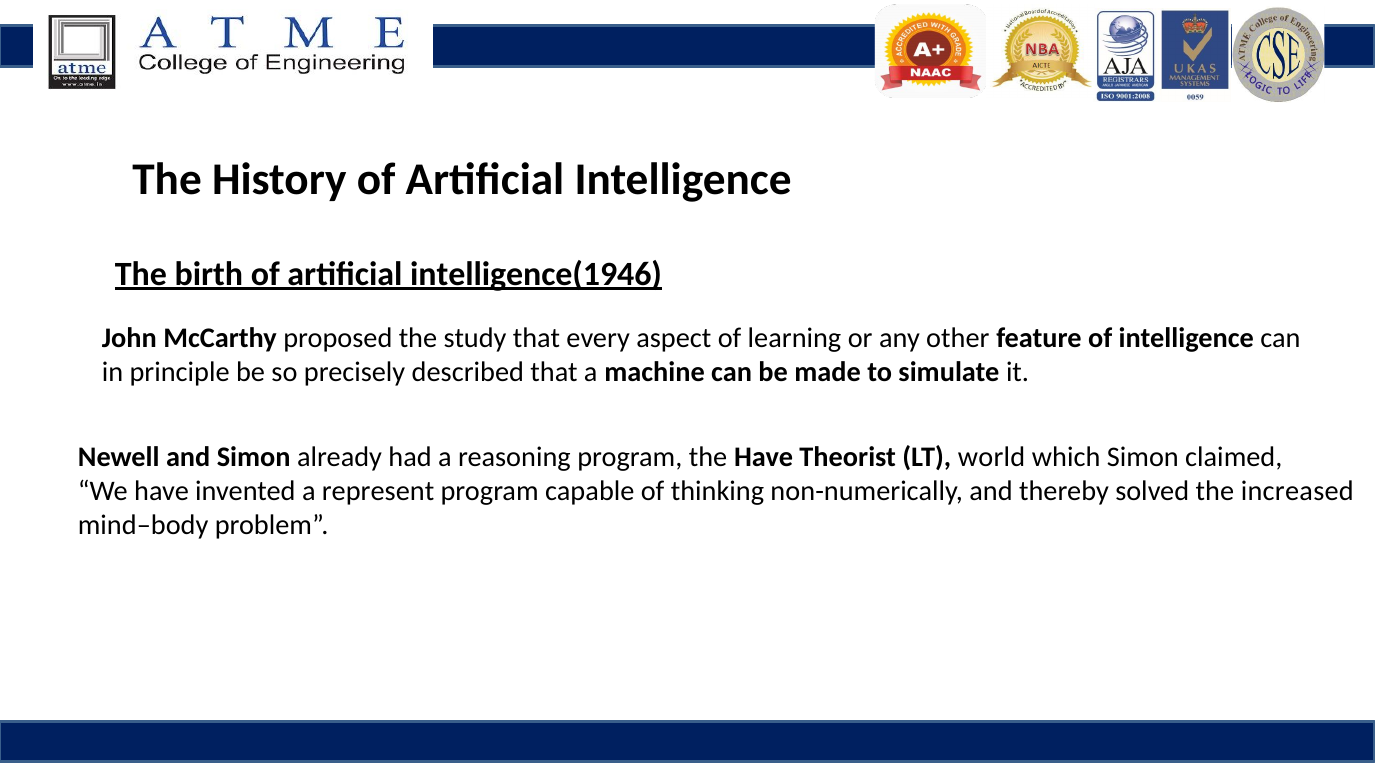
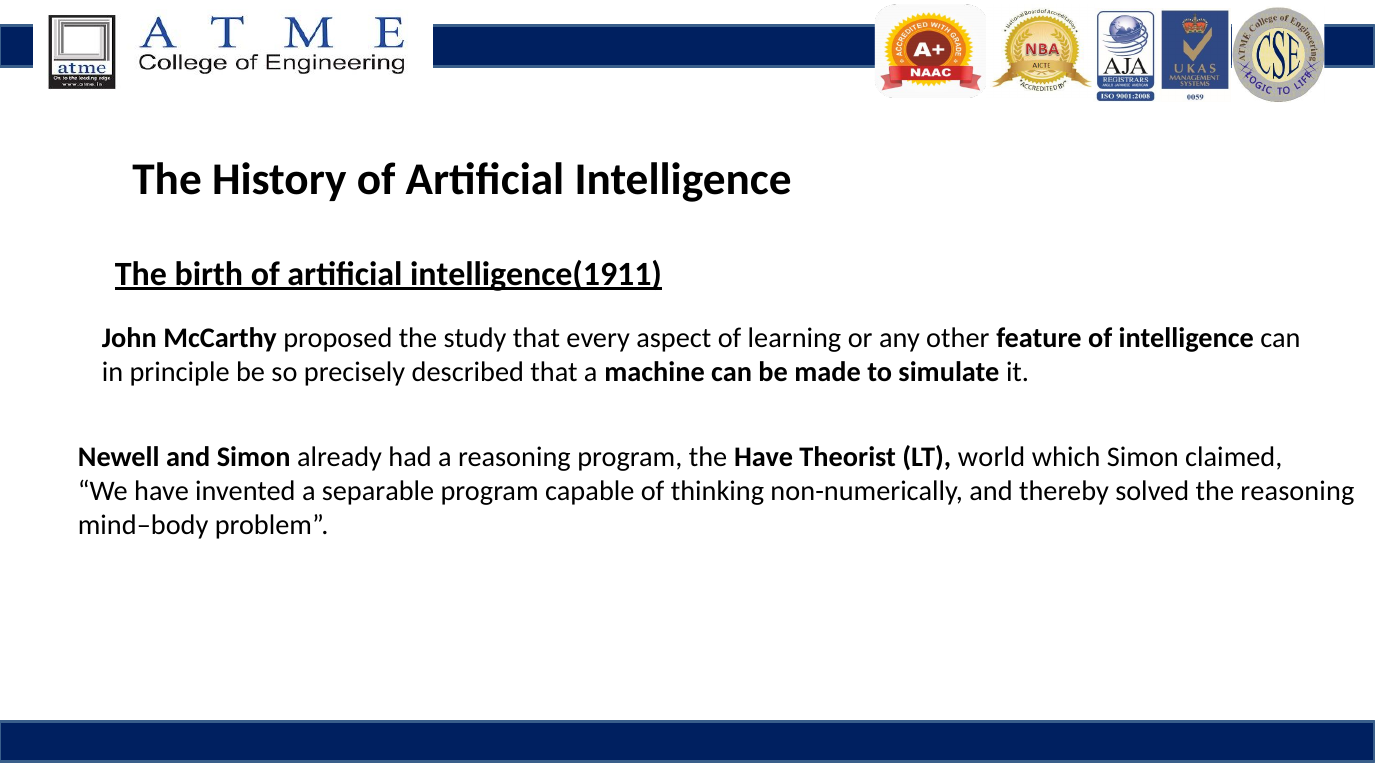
intelligence(1946: intelligence(1946 -> intelligence(1911
represent: represent -> separable
the increased: increased -> reasoning
